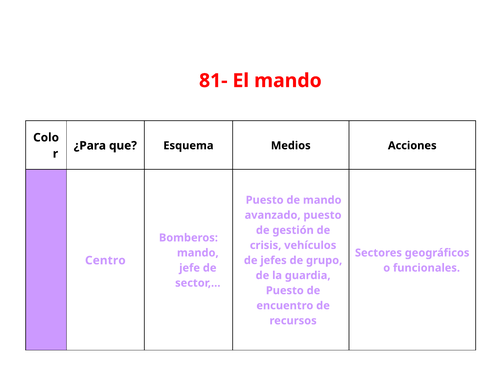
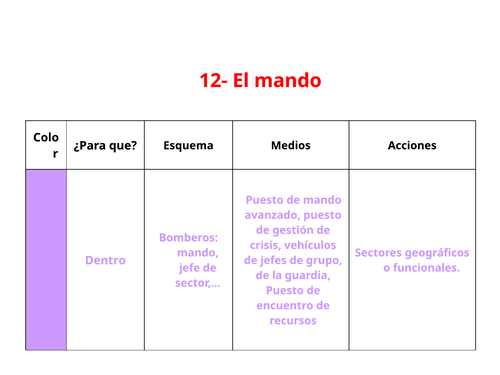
81-: 81- -> 12-
Centro: Centro -> Dentro
